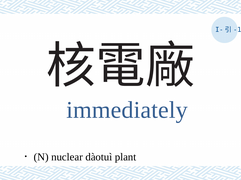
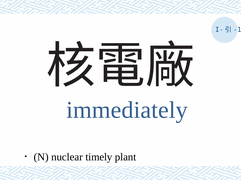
dàotuì: dàotuì -> timely
